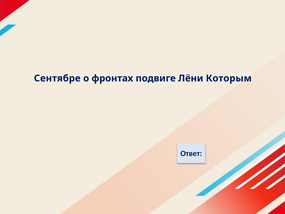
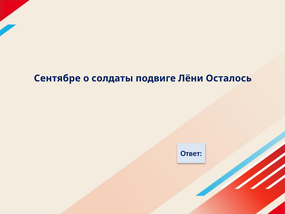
фронтах: фронтах -> солдаты
Которым: Которым -> Осталось
